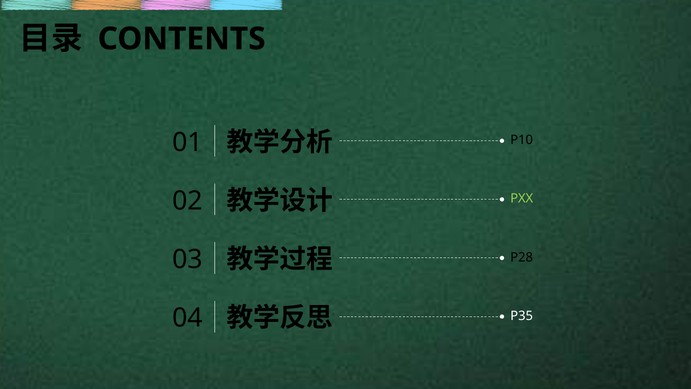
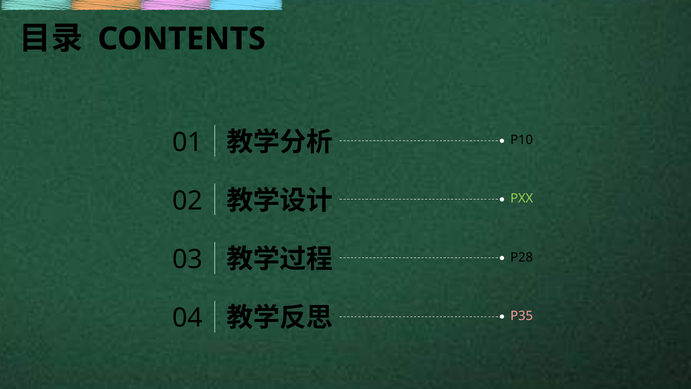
P35 colour: white -> pink
